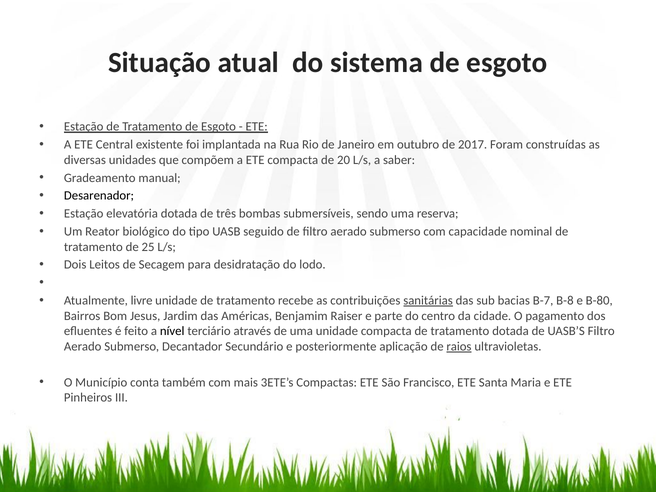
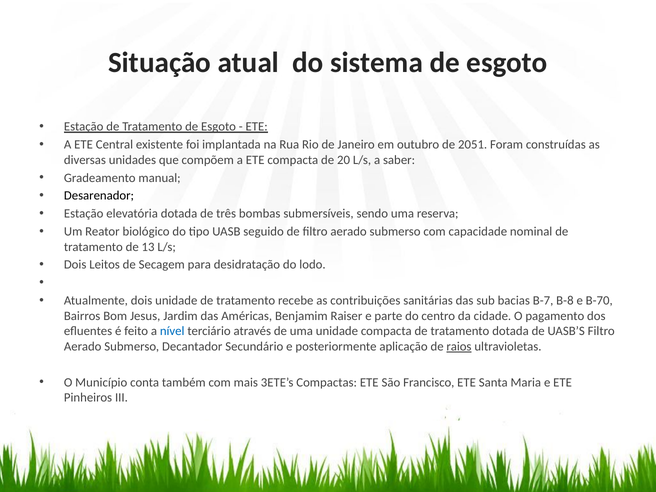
2017: 2017 -> 2051
25: 25 -> 13
Atualmente livre: livre -> dois
sanitárias underline: present -> none
B-80: B-80 -> B-70
nível colour: black -> blue
